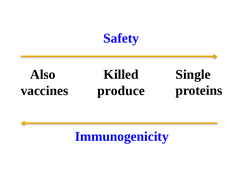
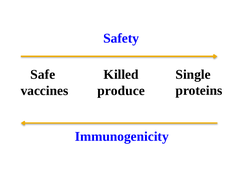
Also: Also -> Safe
